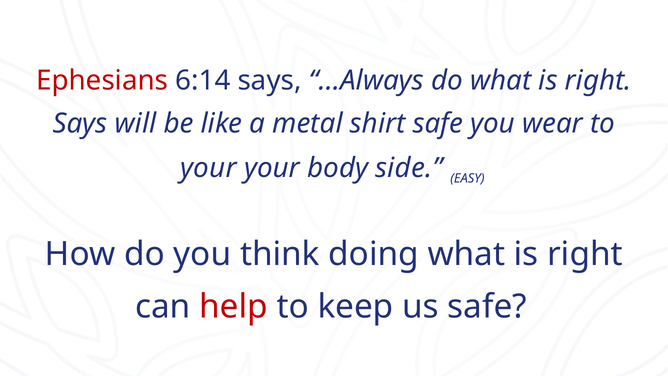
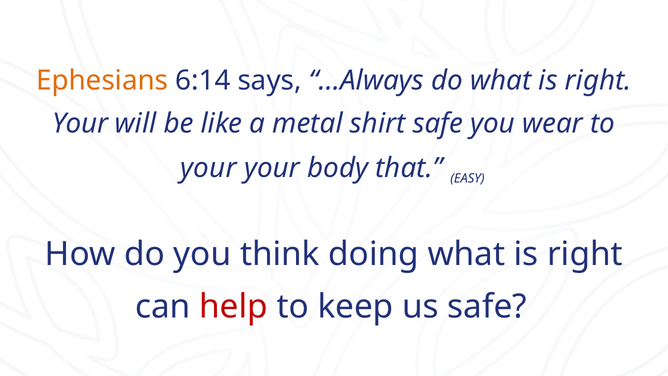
Ephesians colour: red -> orange
Says at (80, 124): Says -> Your
side: side -> that
